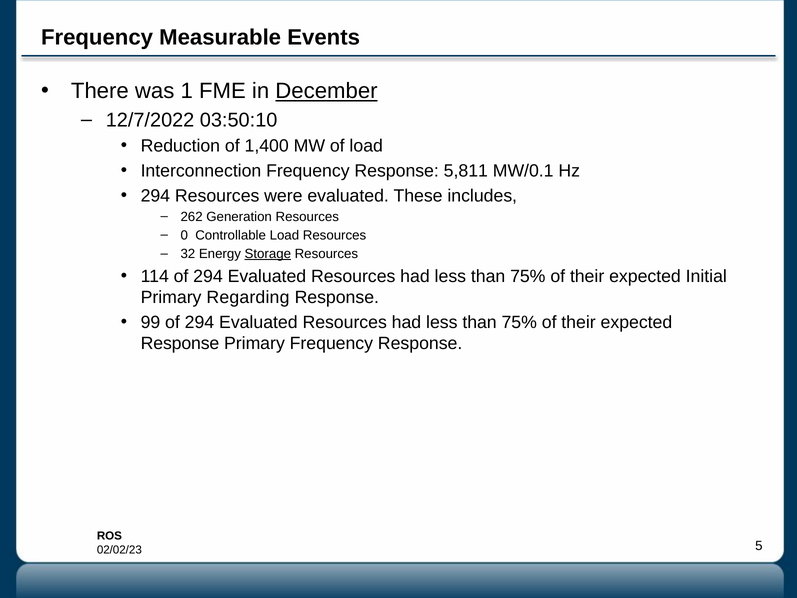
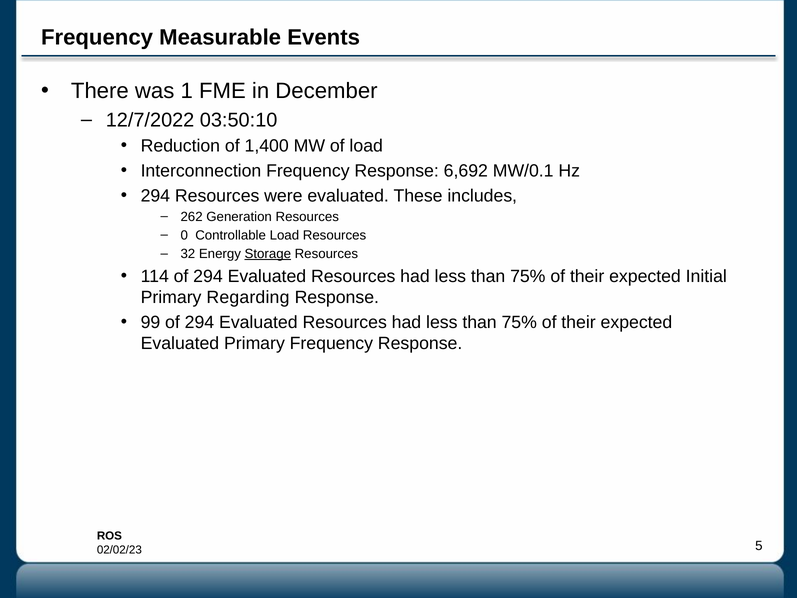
December underline: present -> none
5,811: 5,811 -> 6,692
Response at (180, 343): Response -> Evaluated
